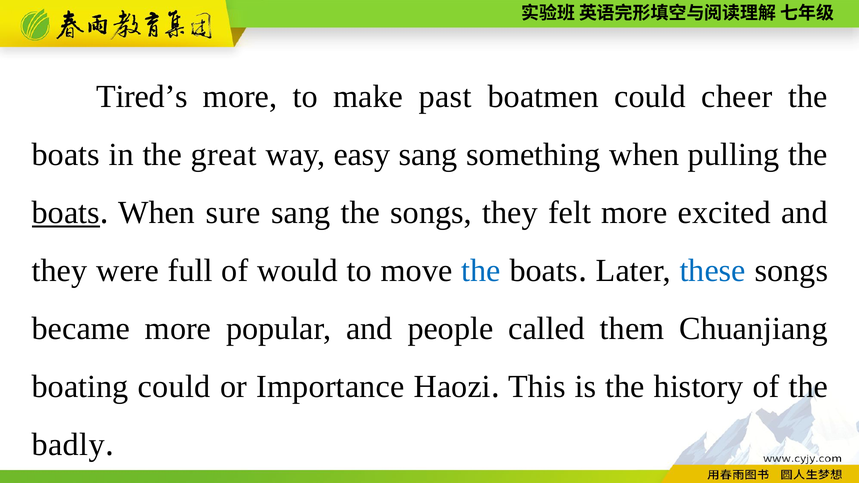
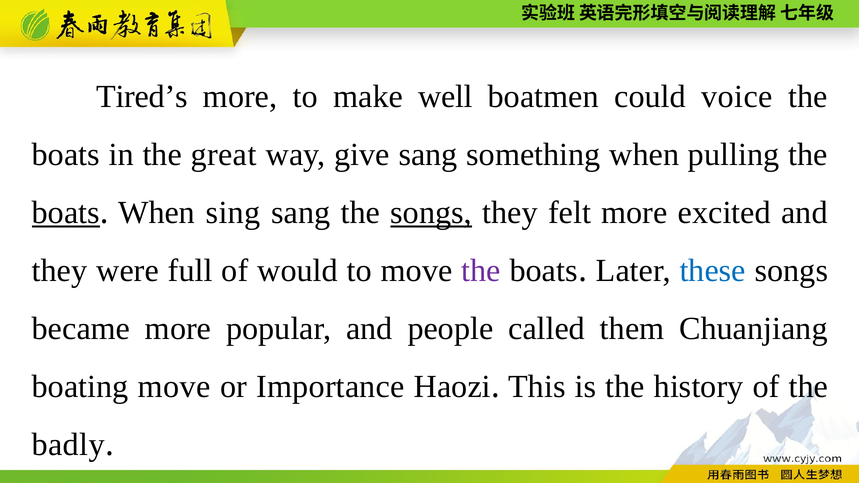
past: past -> well
cheer: cheer -> voice
easy: easy -> give
sure: sure -> sing
songs at (431, 213) underline: none -> present
the at (481, 271) colour: blue -> purple
boating could: could -> move
